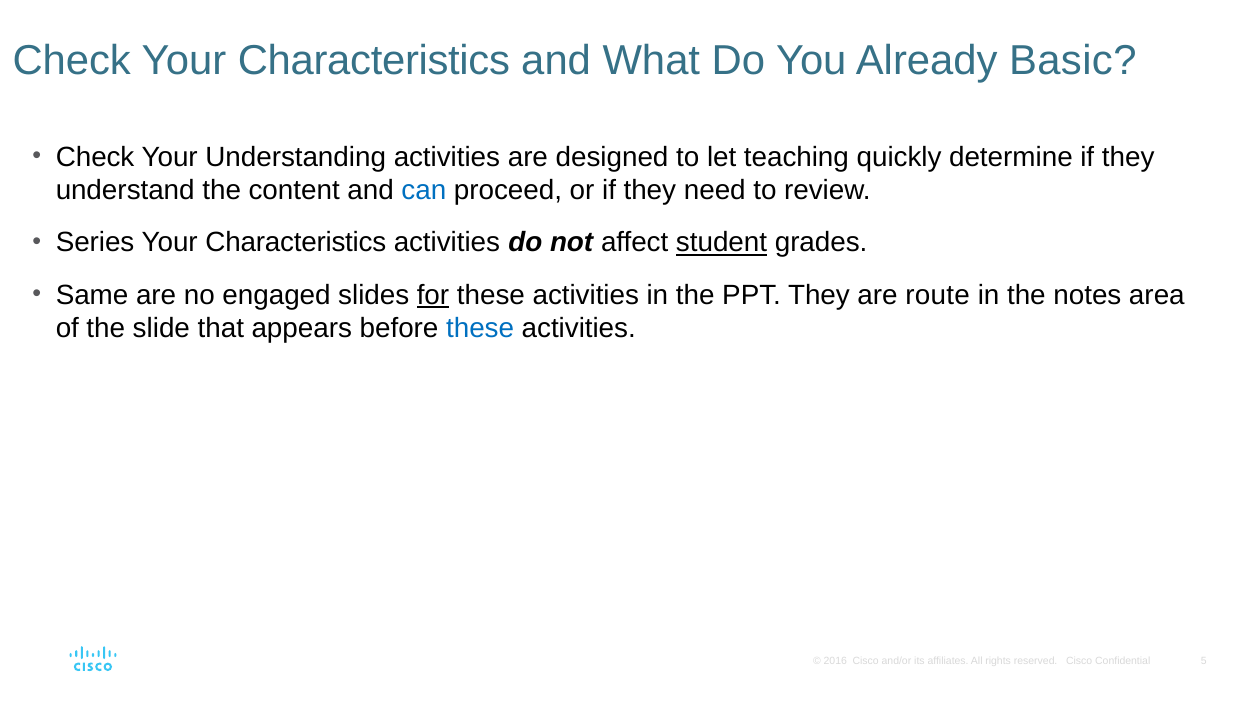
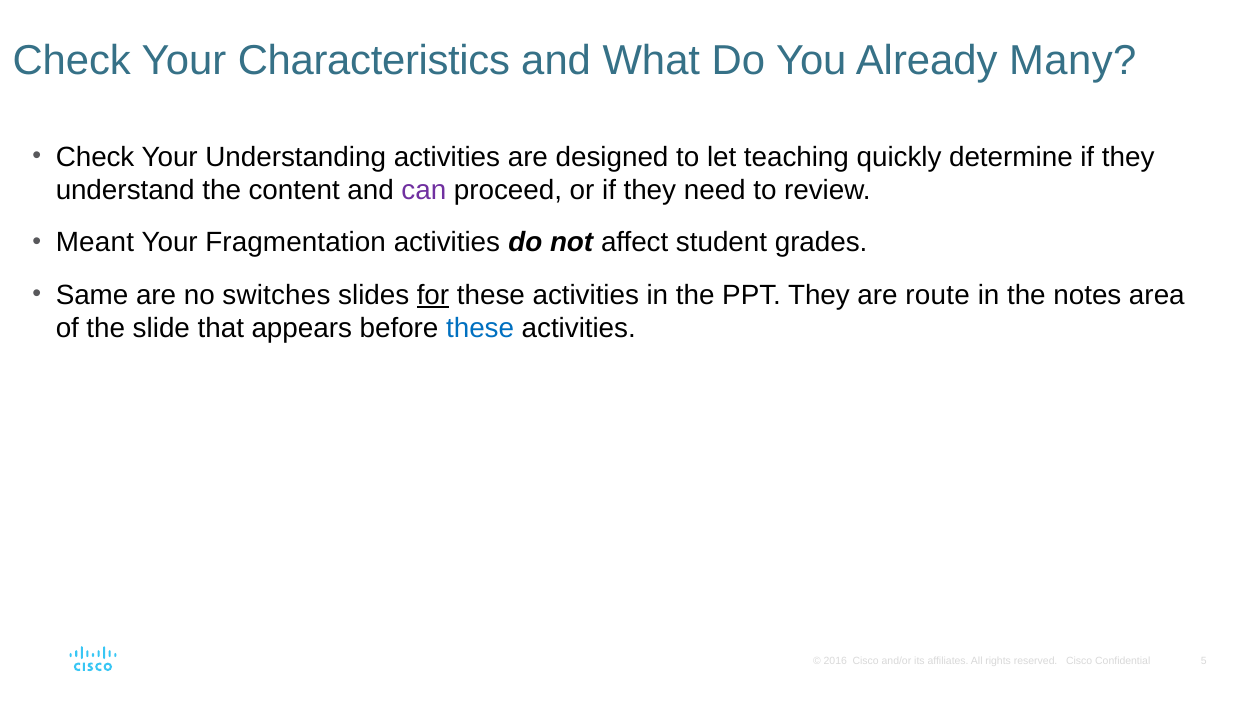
Basic: Basic -> Many
can colour: blue -> purple
Series: Series -> Meant
Characteristics at (296, 243): Characteristics -> Fragmentation
student underline: present -> none
engaged: engaged -> switches
